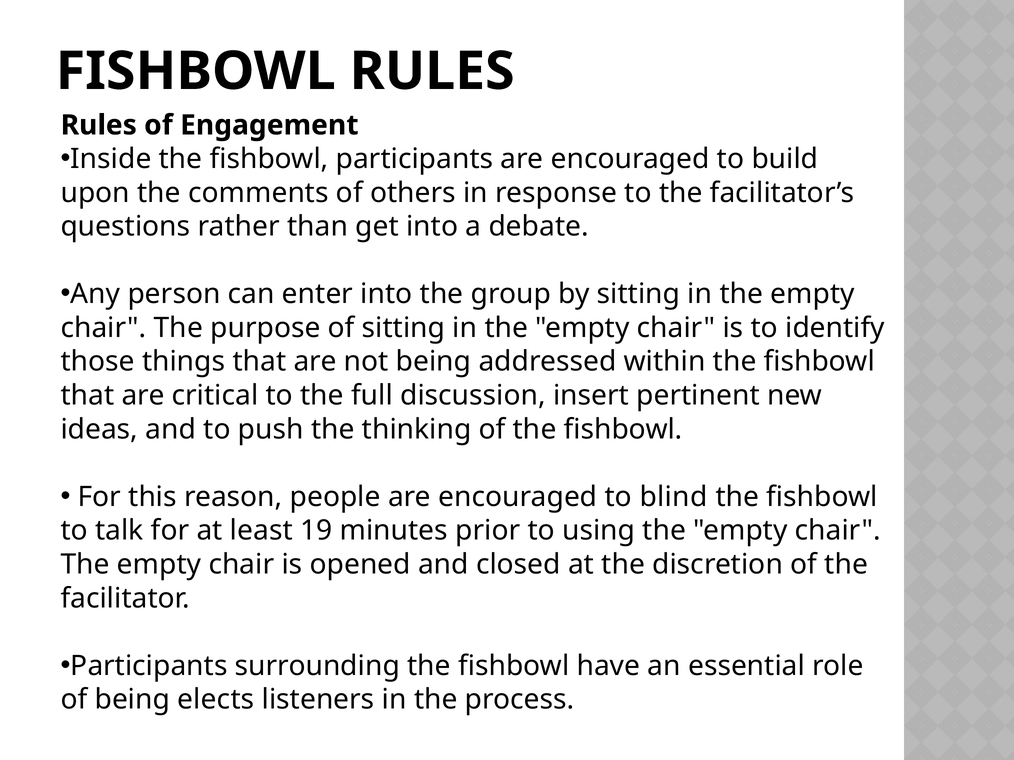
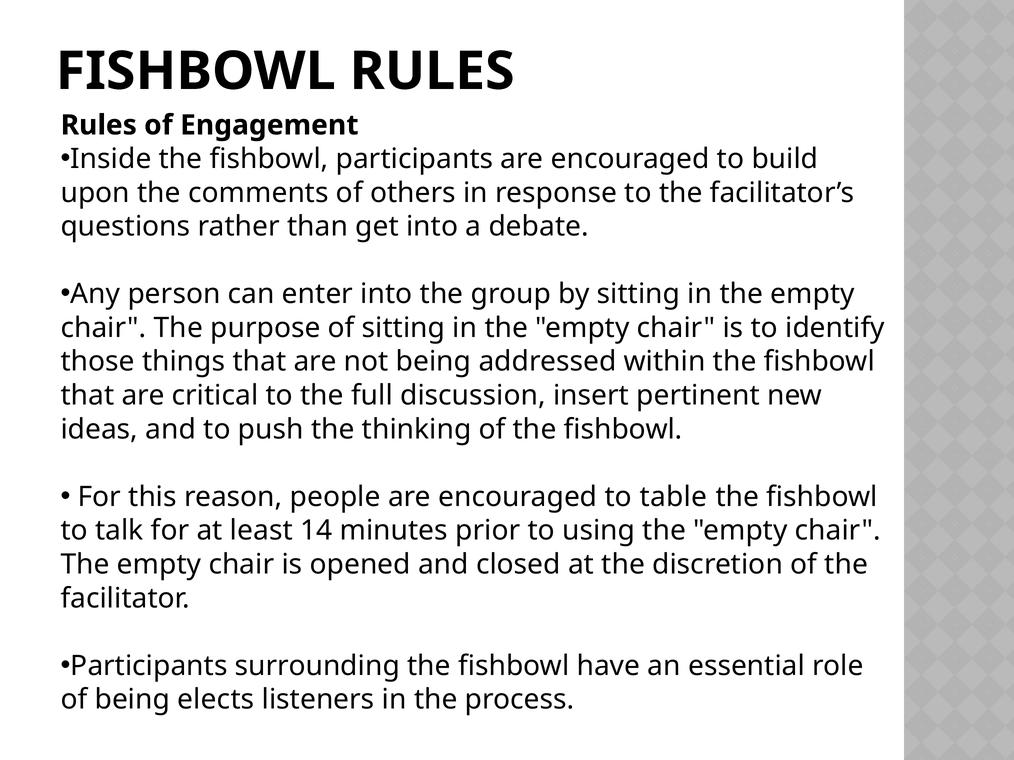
blind: blind -> table
19: 19 -> 14
